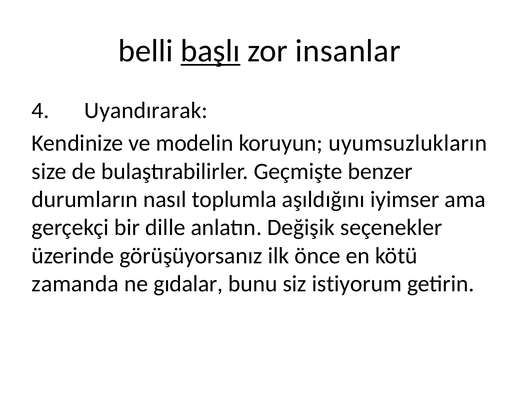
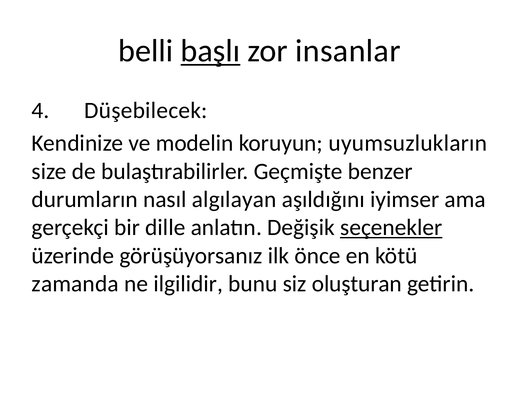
Uyandırarak: Uyandırarak -> Düşebilecek
toplumla: toplumla -> algılayan
seçenekler underline: none -> present
gıdalar: gıdalar -> ilgilidir
istiyorum: istiyorum -> oluşturan
